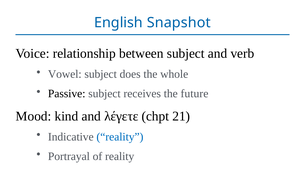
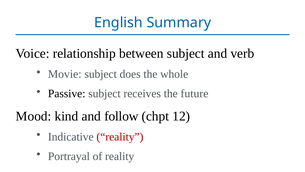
Snapshot: Snapshot -> Summary
Vowel: Vowel -> Movie
λέγετε: λέγετε -> follow
21: 21 -> 12
reality at (120, 136) colour: blue -> red
